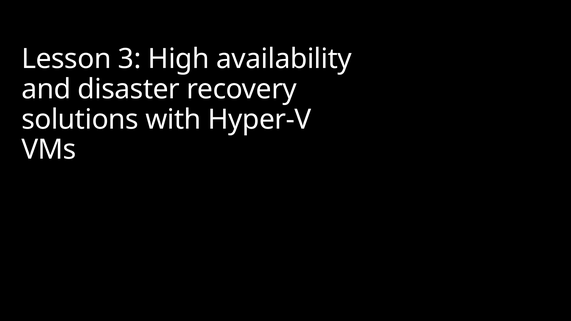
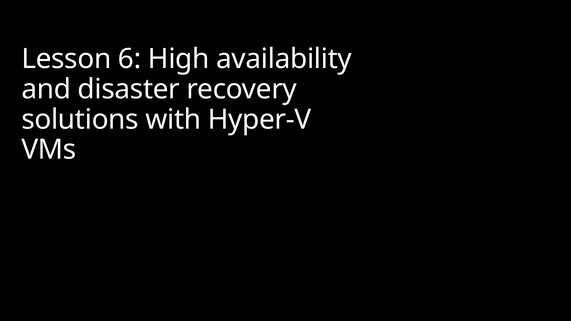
3: 3 -> 6
